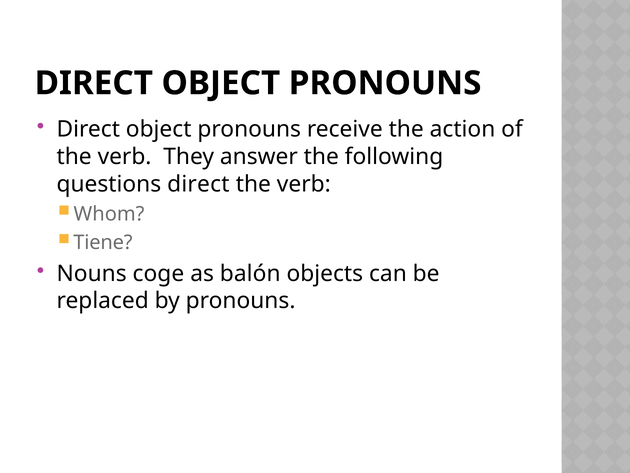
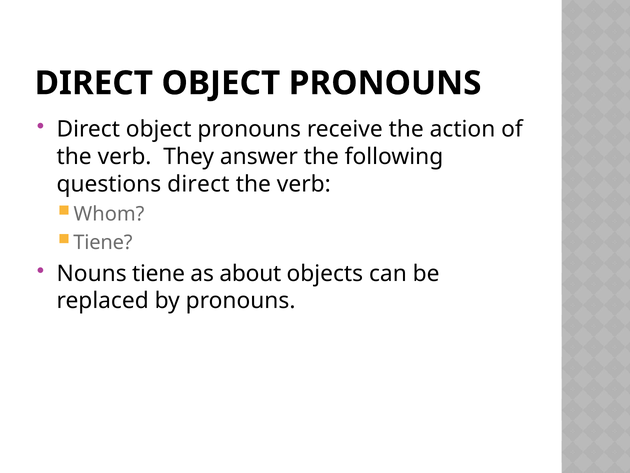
Nouns coge: coge -> tiene
balón: balón -> about
